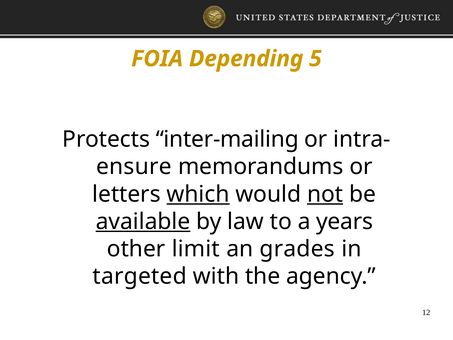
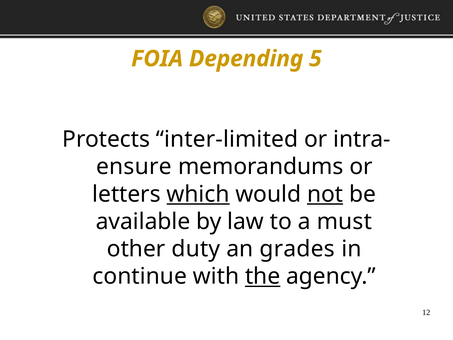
inter-mailing: inter-mailing -> inter-limited
available underline: present -> none
years: years -> must
limit: limit -> duty
targeted: targeted -> continue
the underline: none -> present
